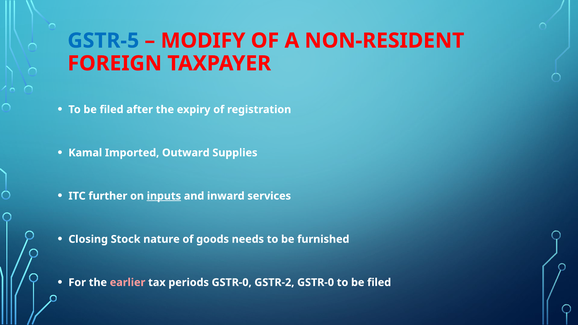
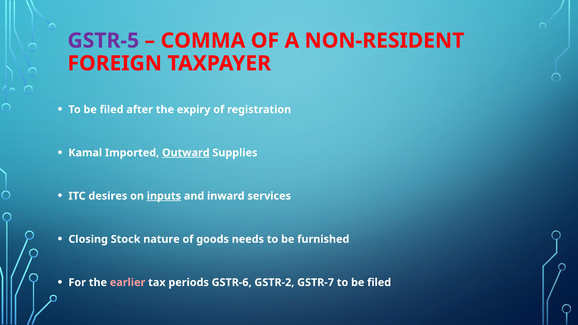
GSTR-5 colour: blue -> purple
MODIFY: MODIFY -> COMMA
Outward underline: none -> present
further: further -> desires
periods GSTR-0: GSTR-0 -> GSTR-6
GSTR-2 GSTR-0: GSTR-0 -> GSTR-7
